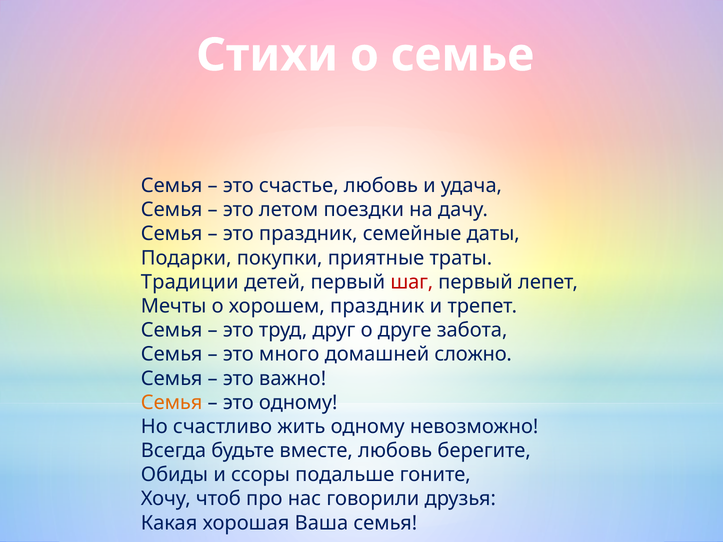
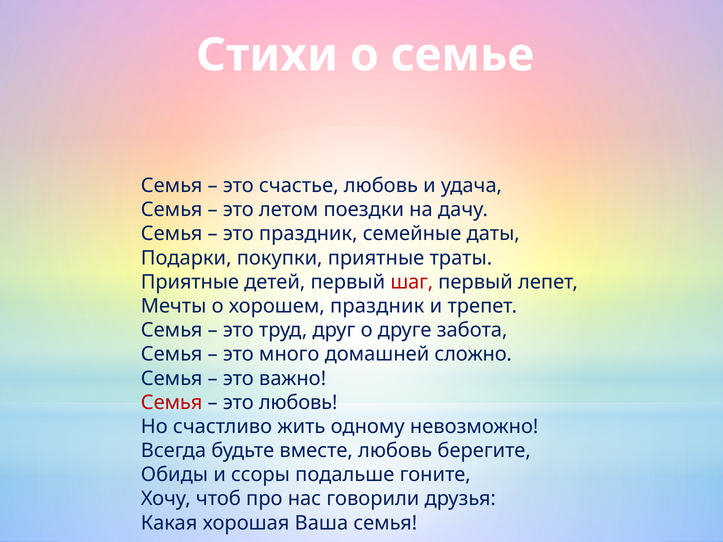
Традиции at (190, 282): Традиции -> Приятные
Семья at (172, 403) colour: orange -> red
это одному: одному -> любовь
